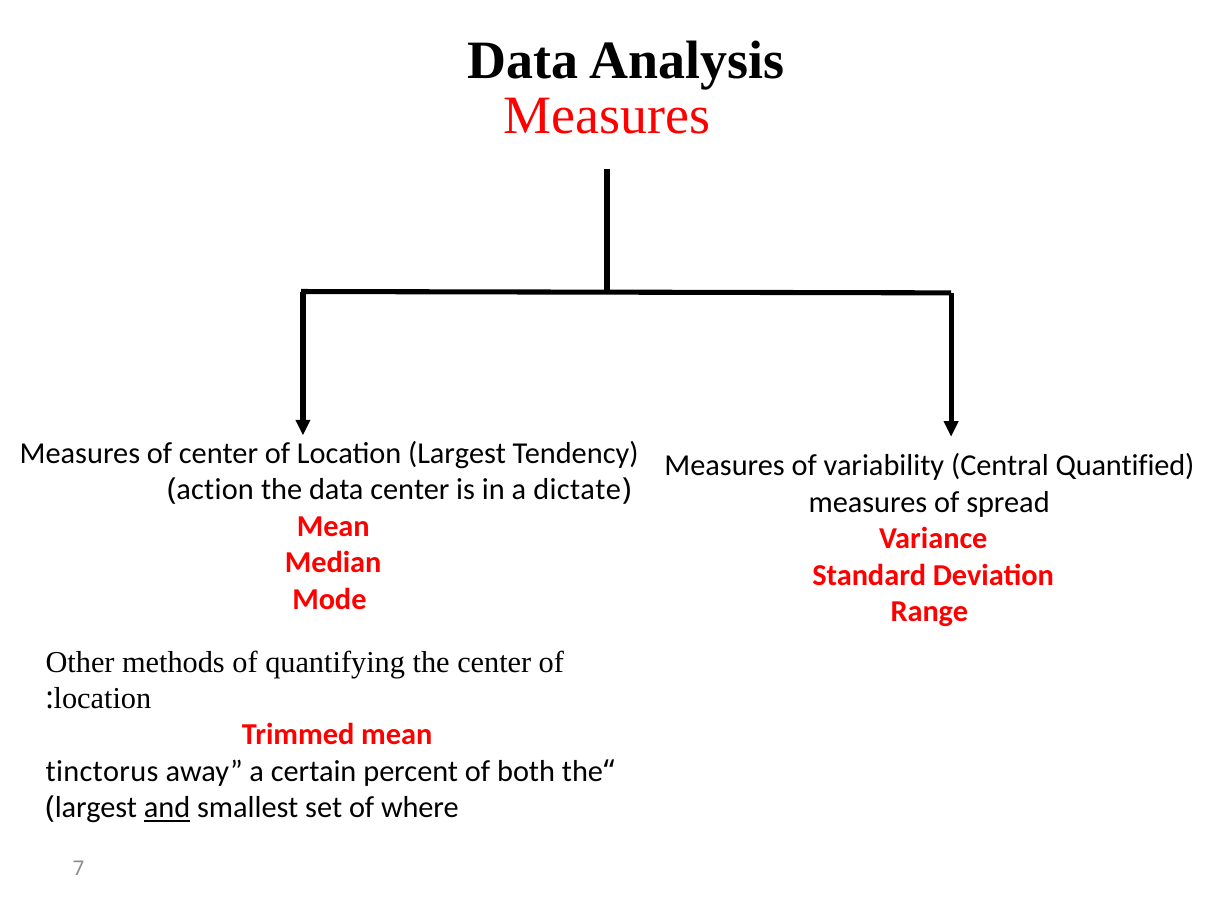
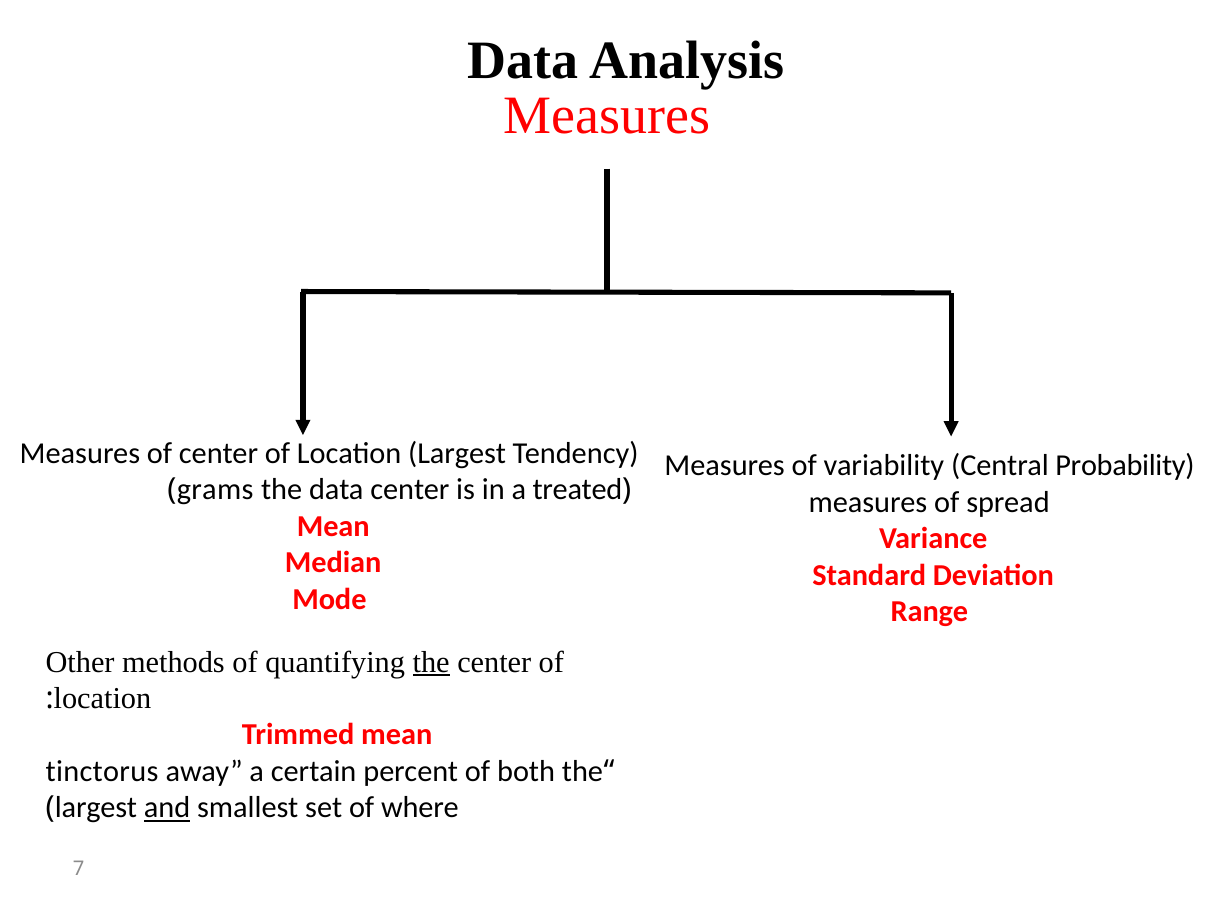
Quantified: Quantified -> Probability
action: action -> grams
dictate: dictate -> treated
the at (431, 662) underline: none -> present
